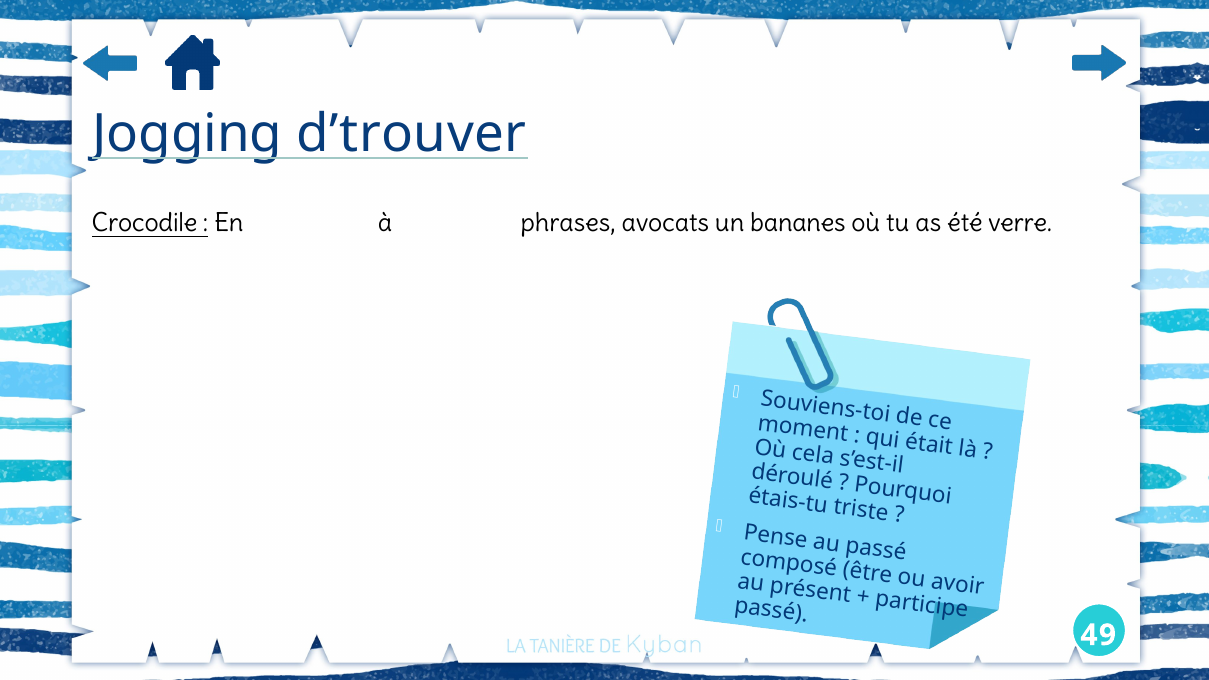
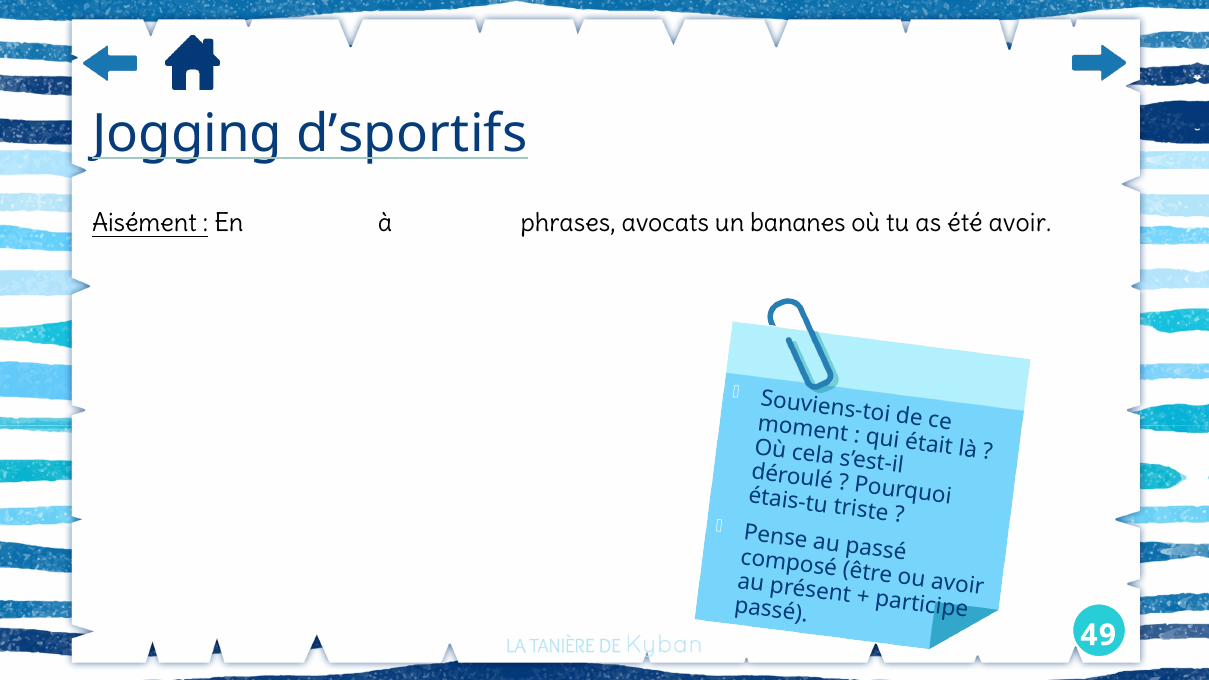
d’trouver: d’trouver -> d’sportifs
Crocodile: Crocodile -> Aisément
été verre: verre -> avoir
